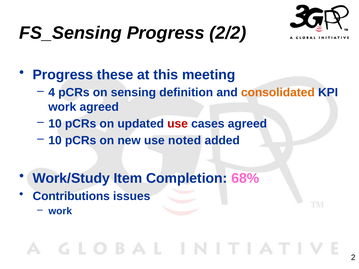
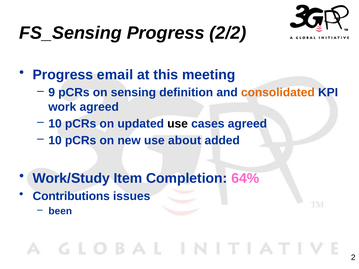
these: these -> email
4: 4 -> 9
use at (178, 124) colour: red -> black
noted: noted -> about
68%: 68% -> 64%
work at (60, 211): work -> been
